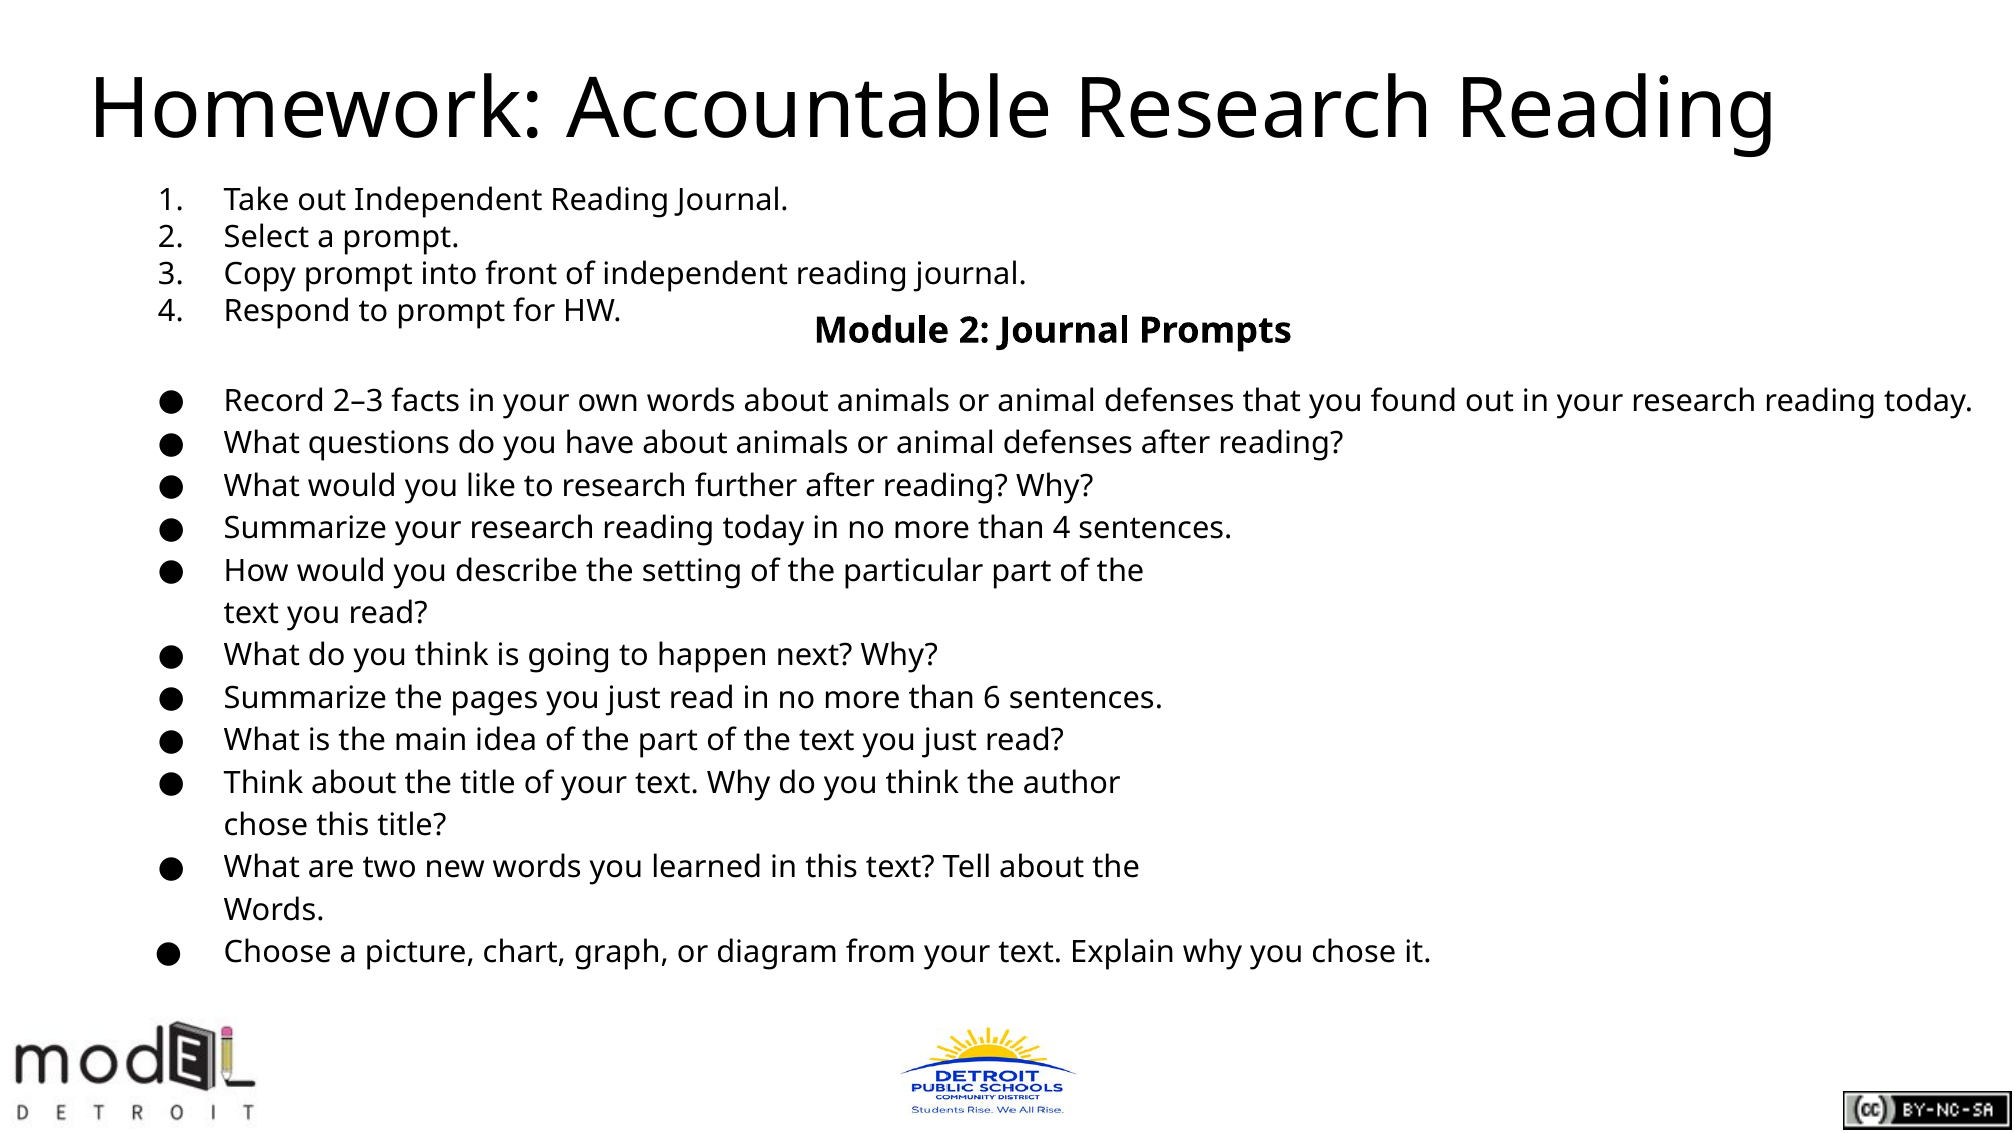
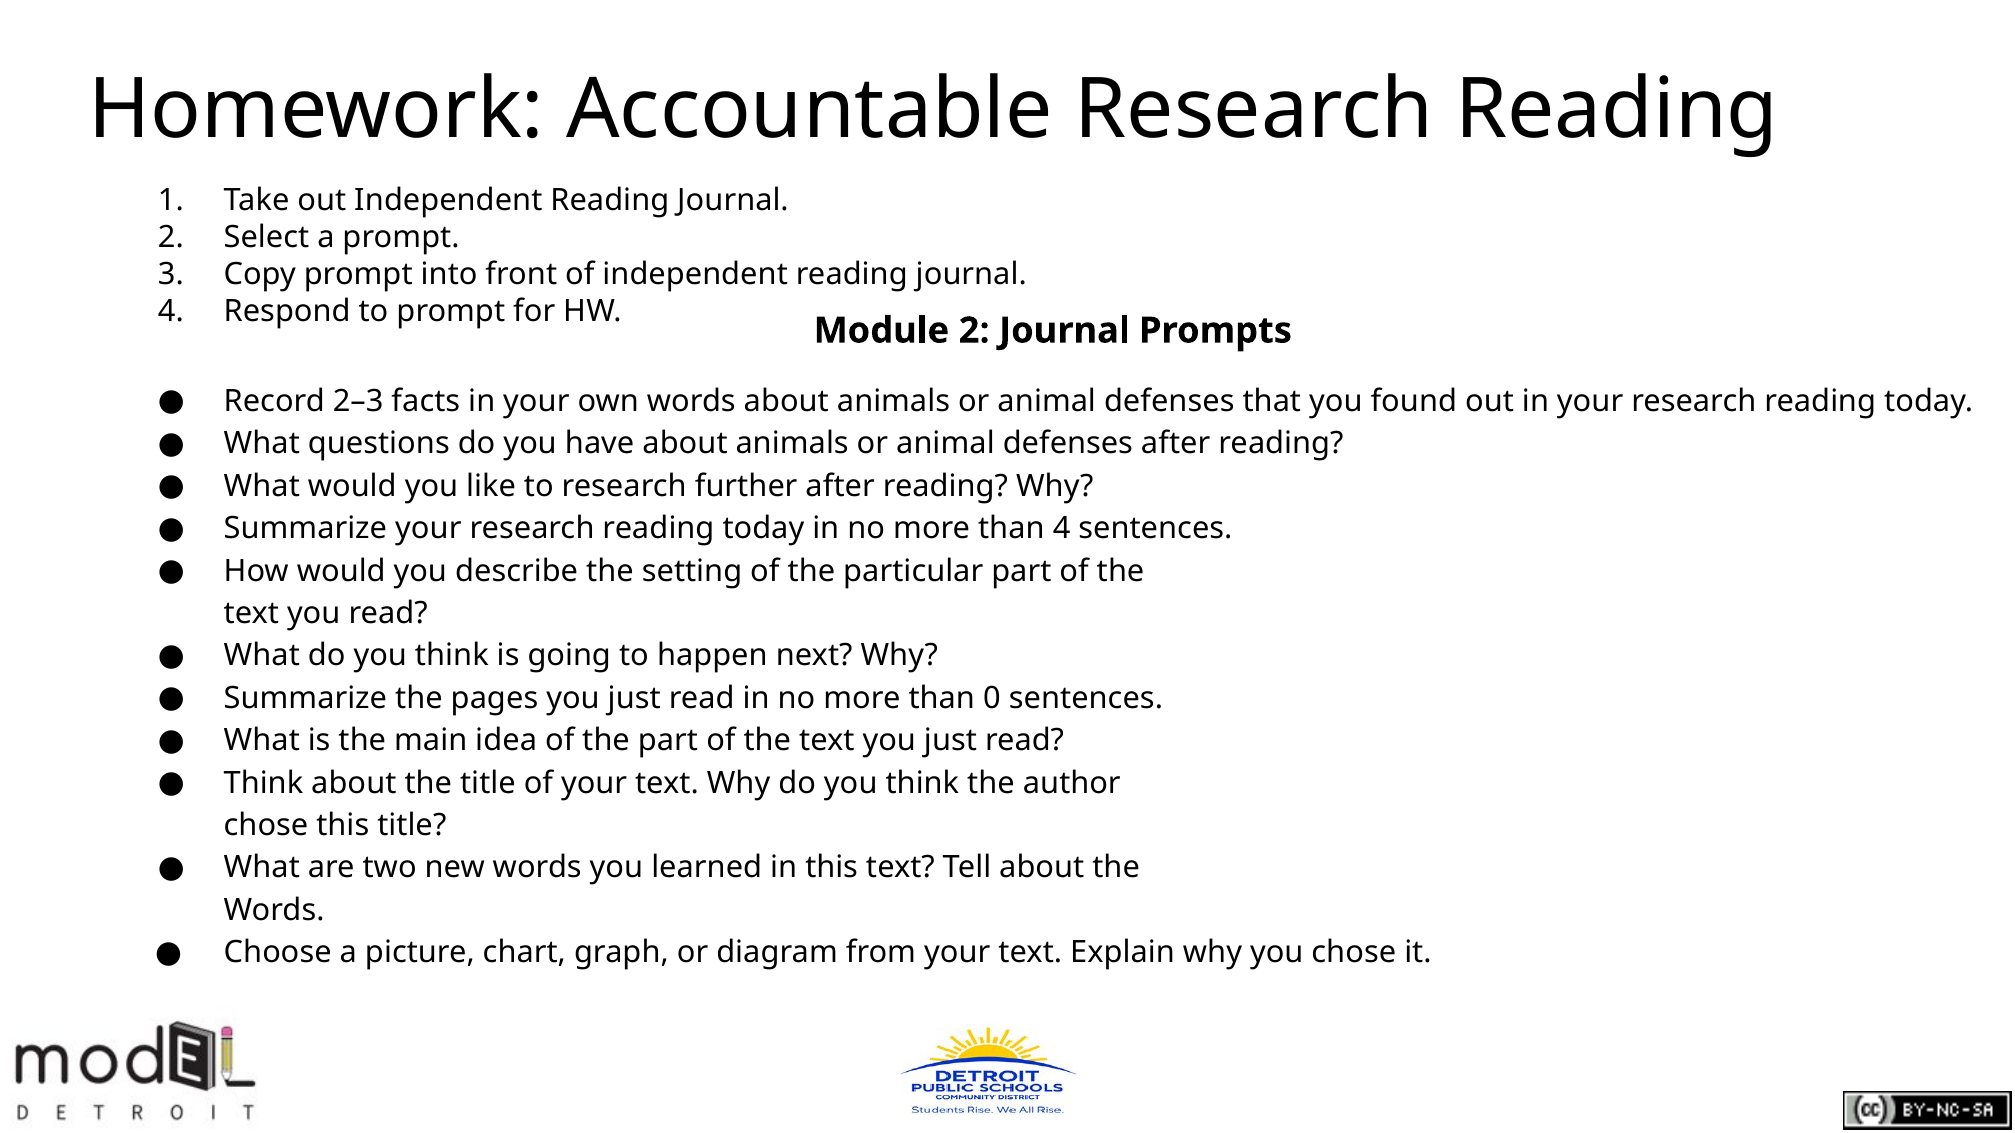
6: 6 -> 0
